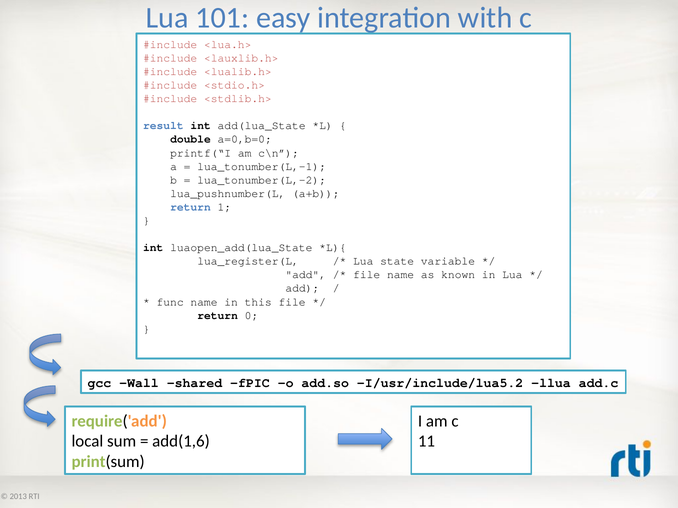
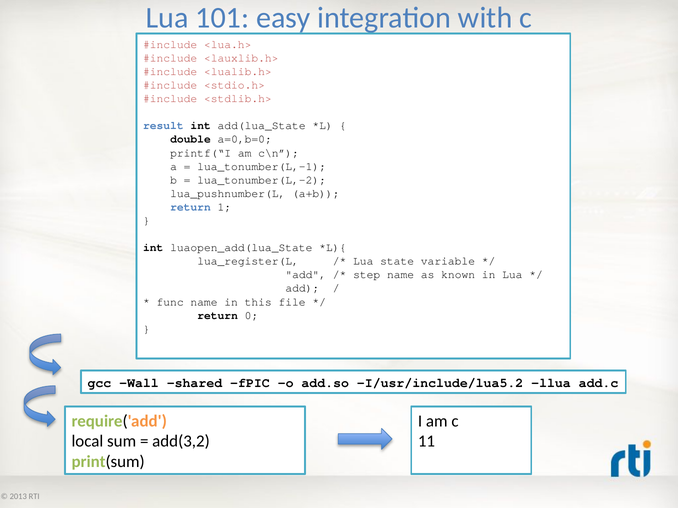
file at (367, 275): file -> step
add(1,6: add(1,6 -> add(3,2
